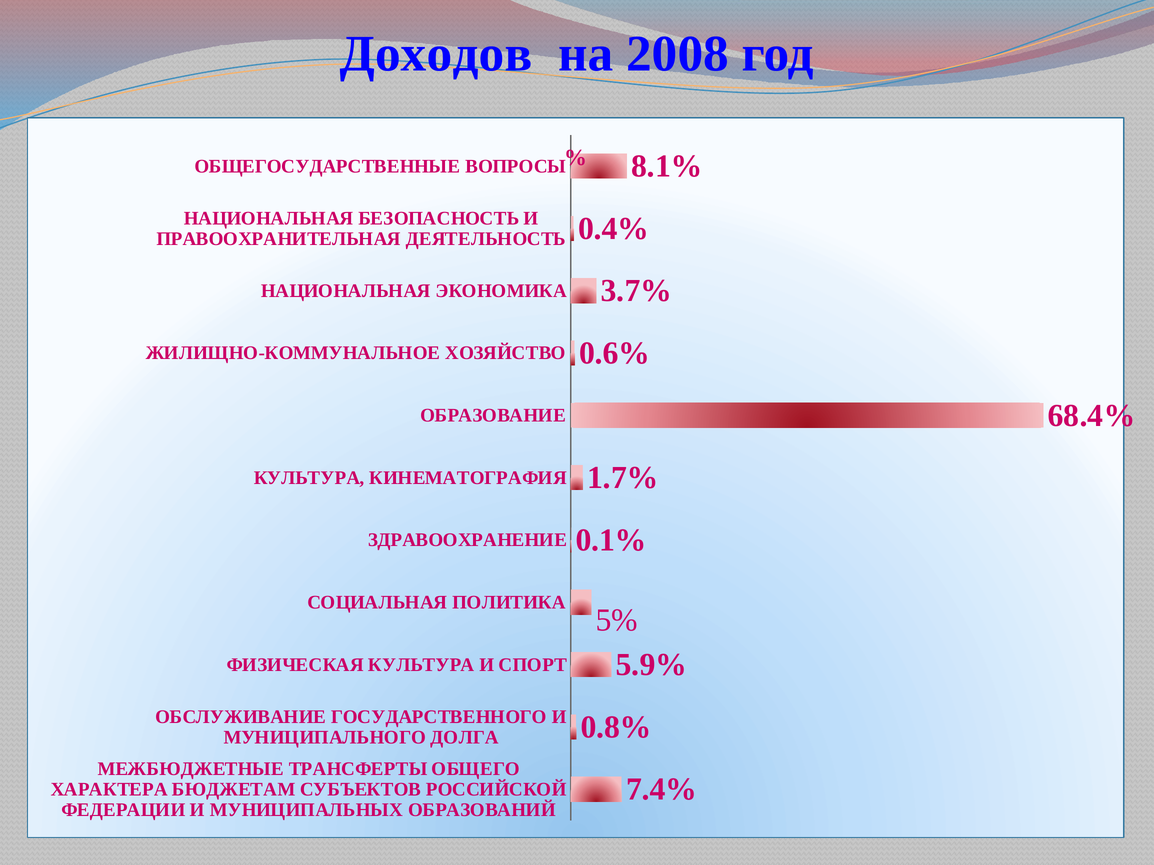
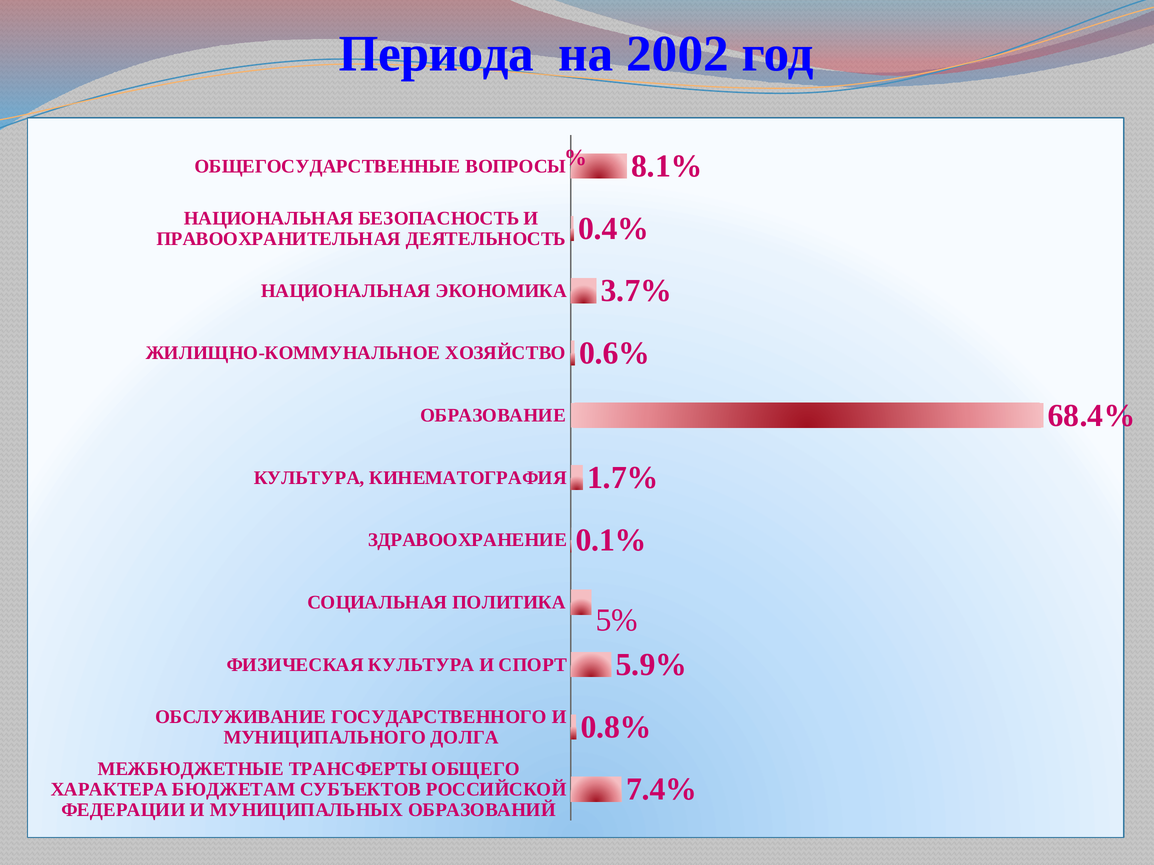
Доходов: Доходов -> Периода
2008: 2008 -> 2002
